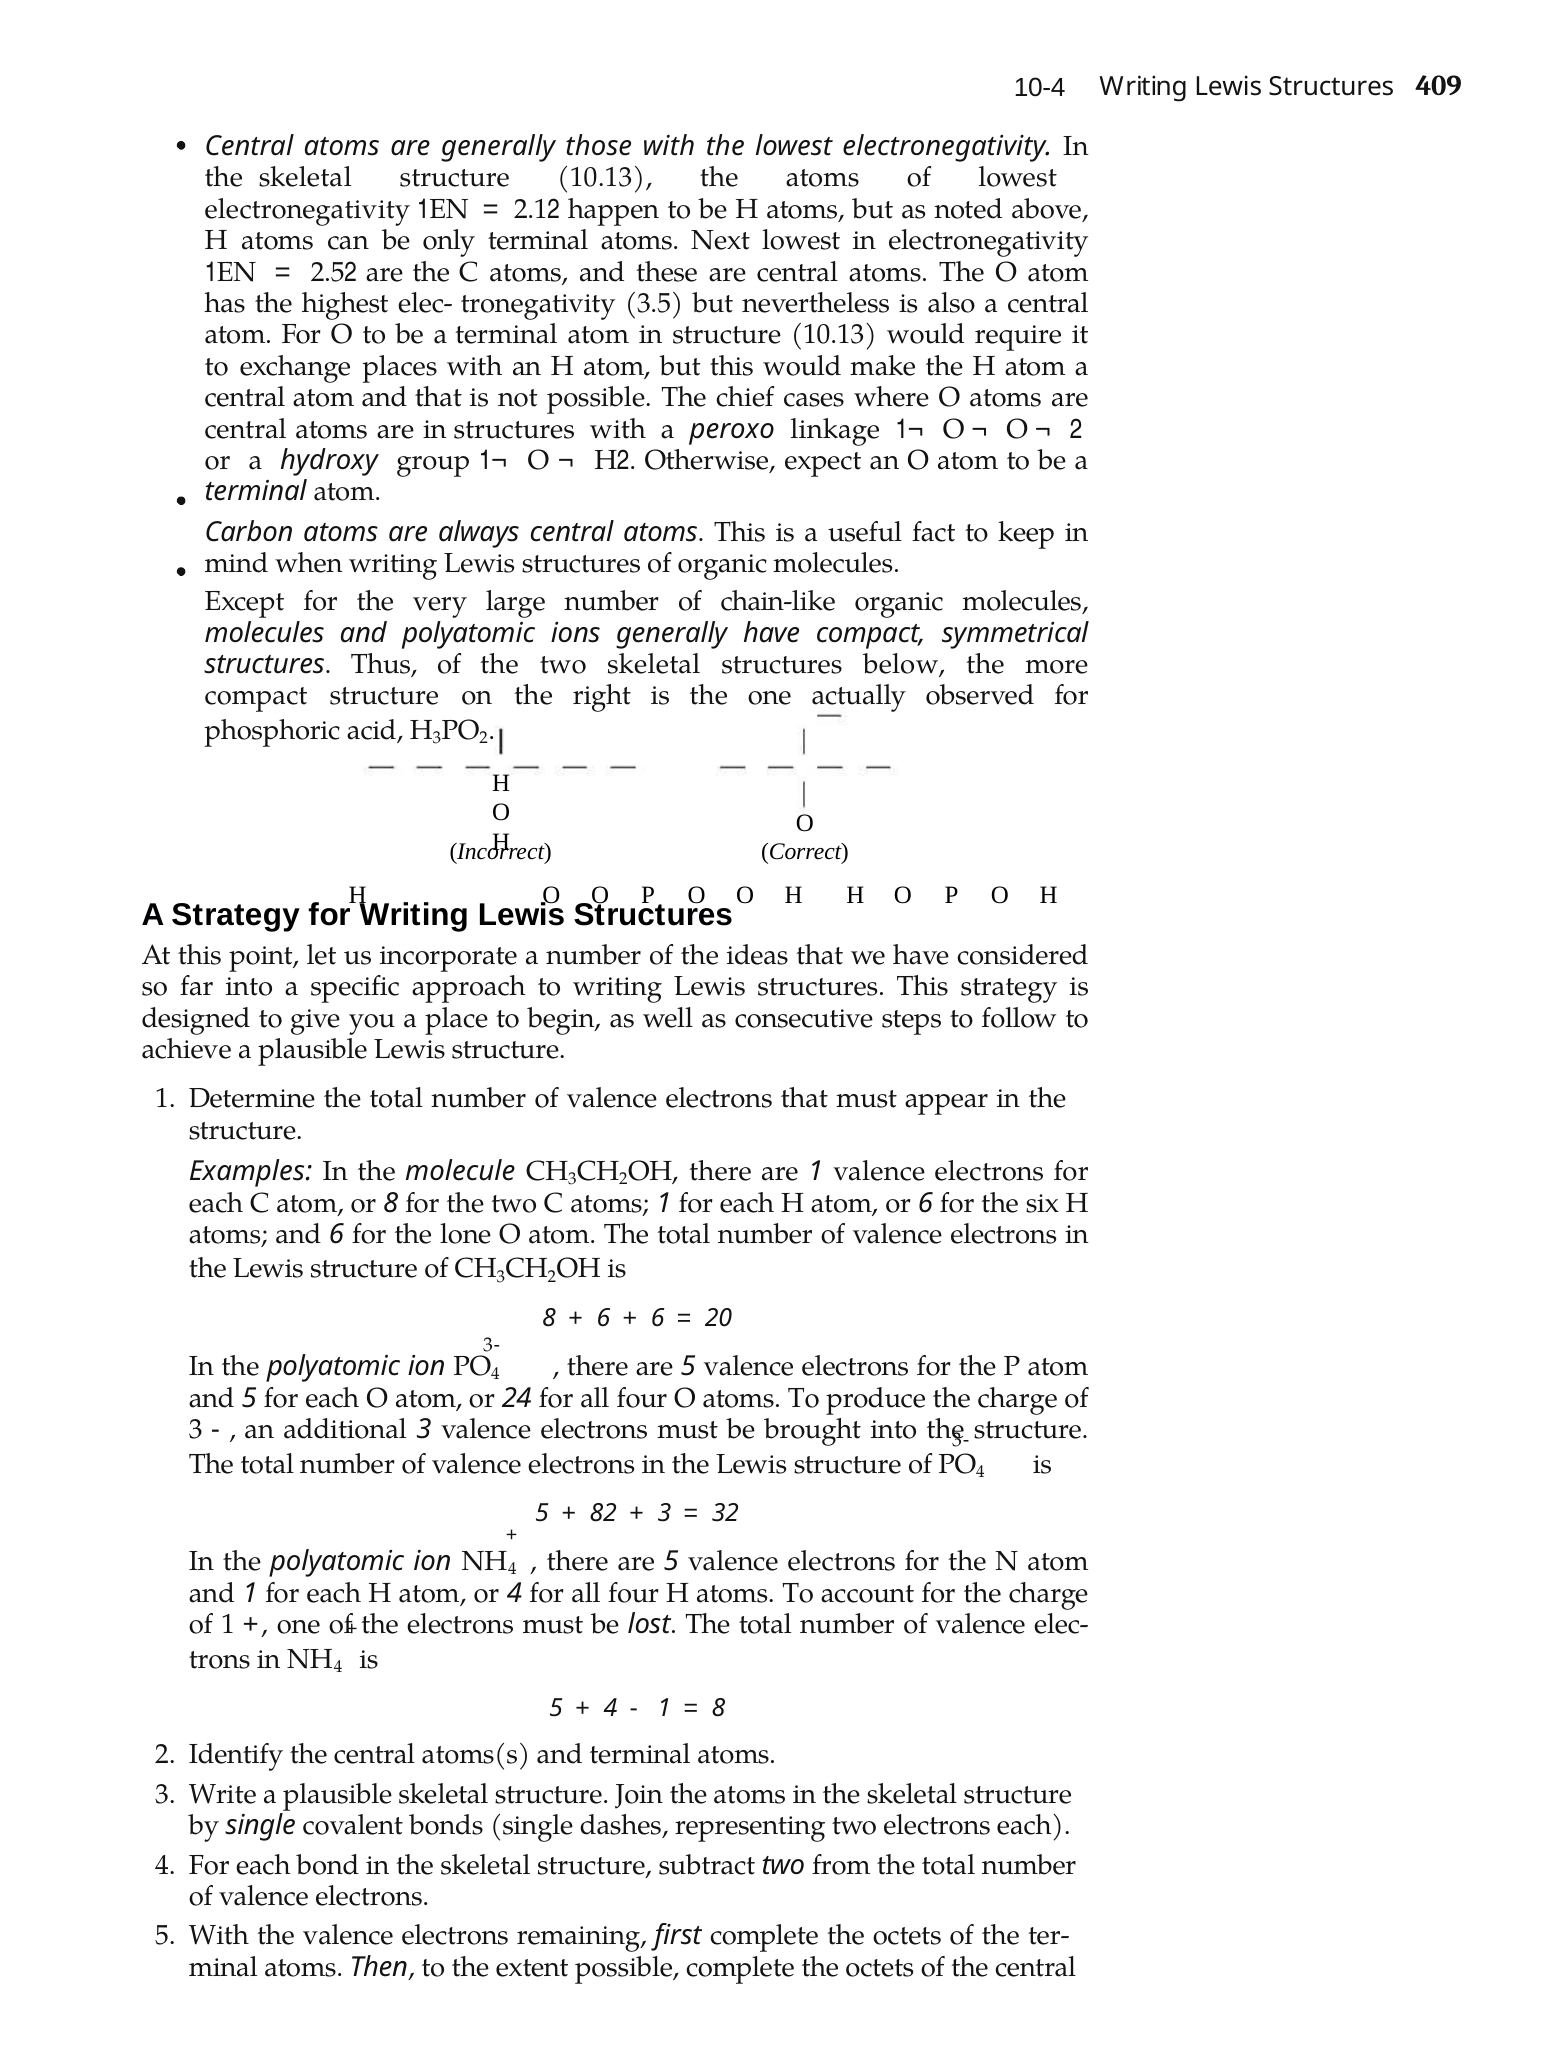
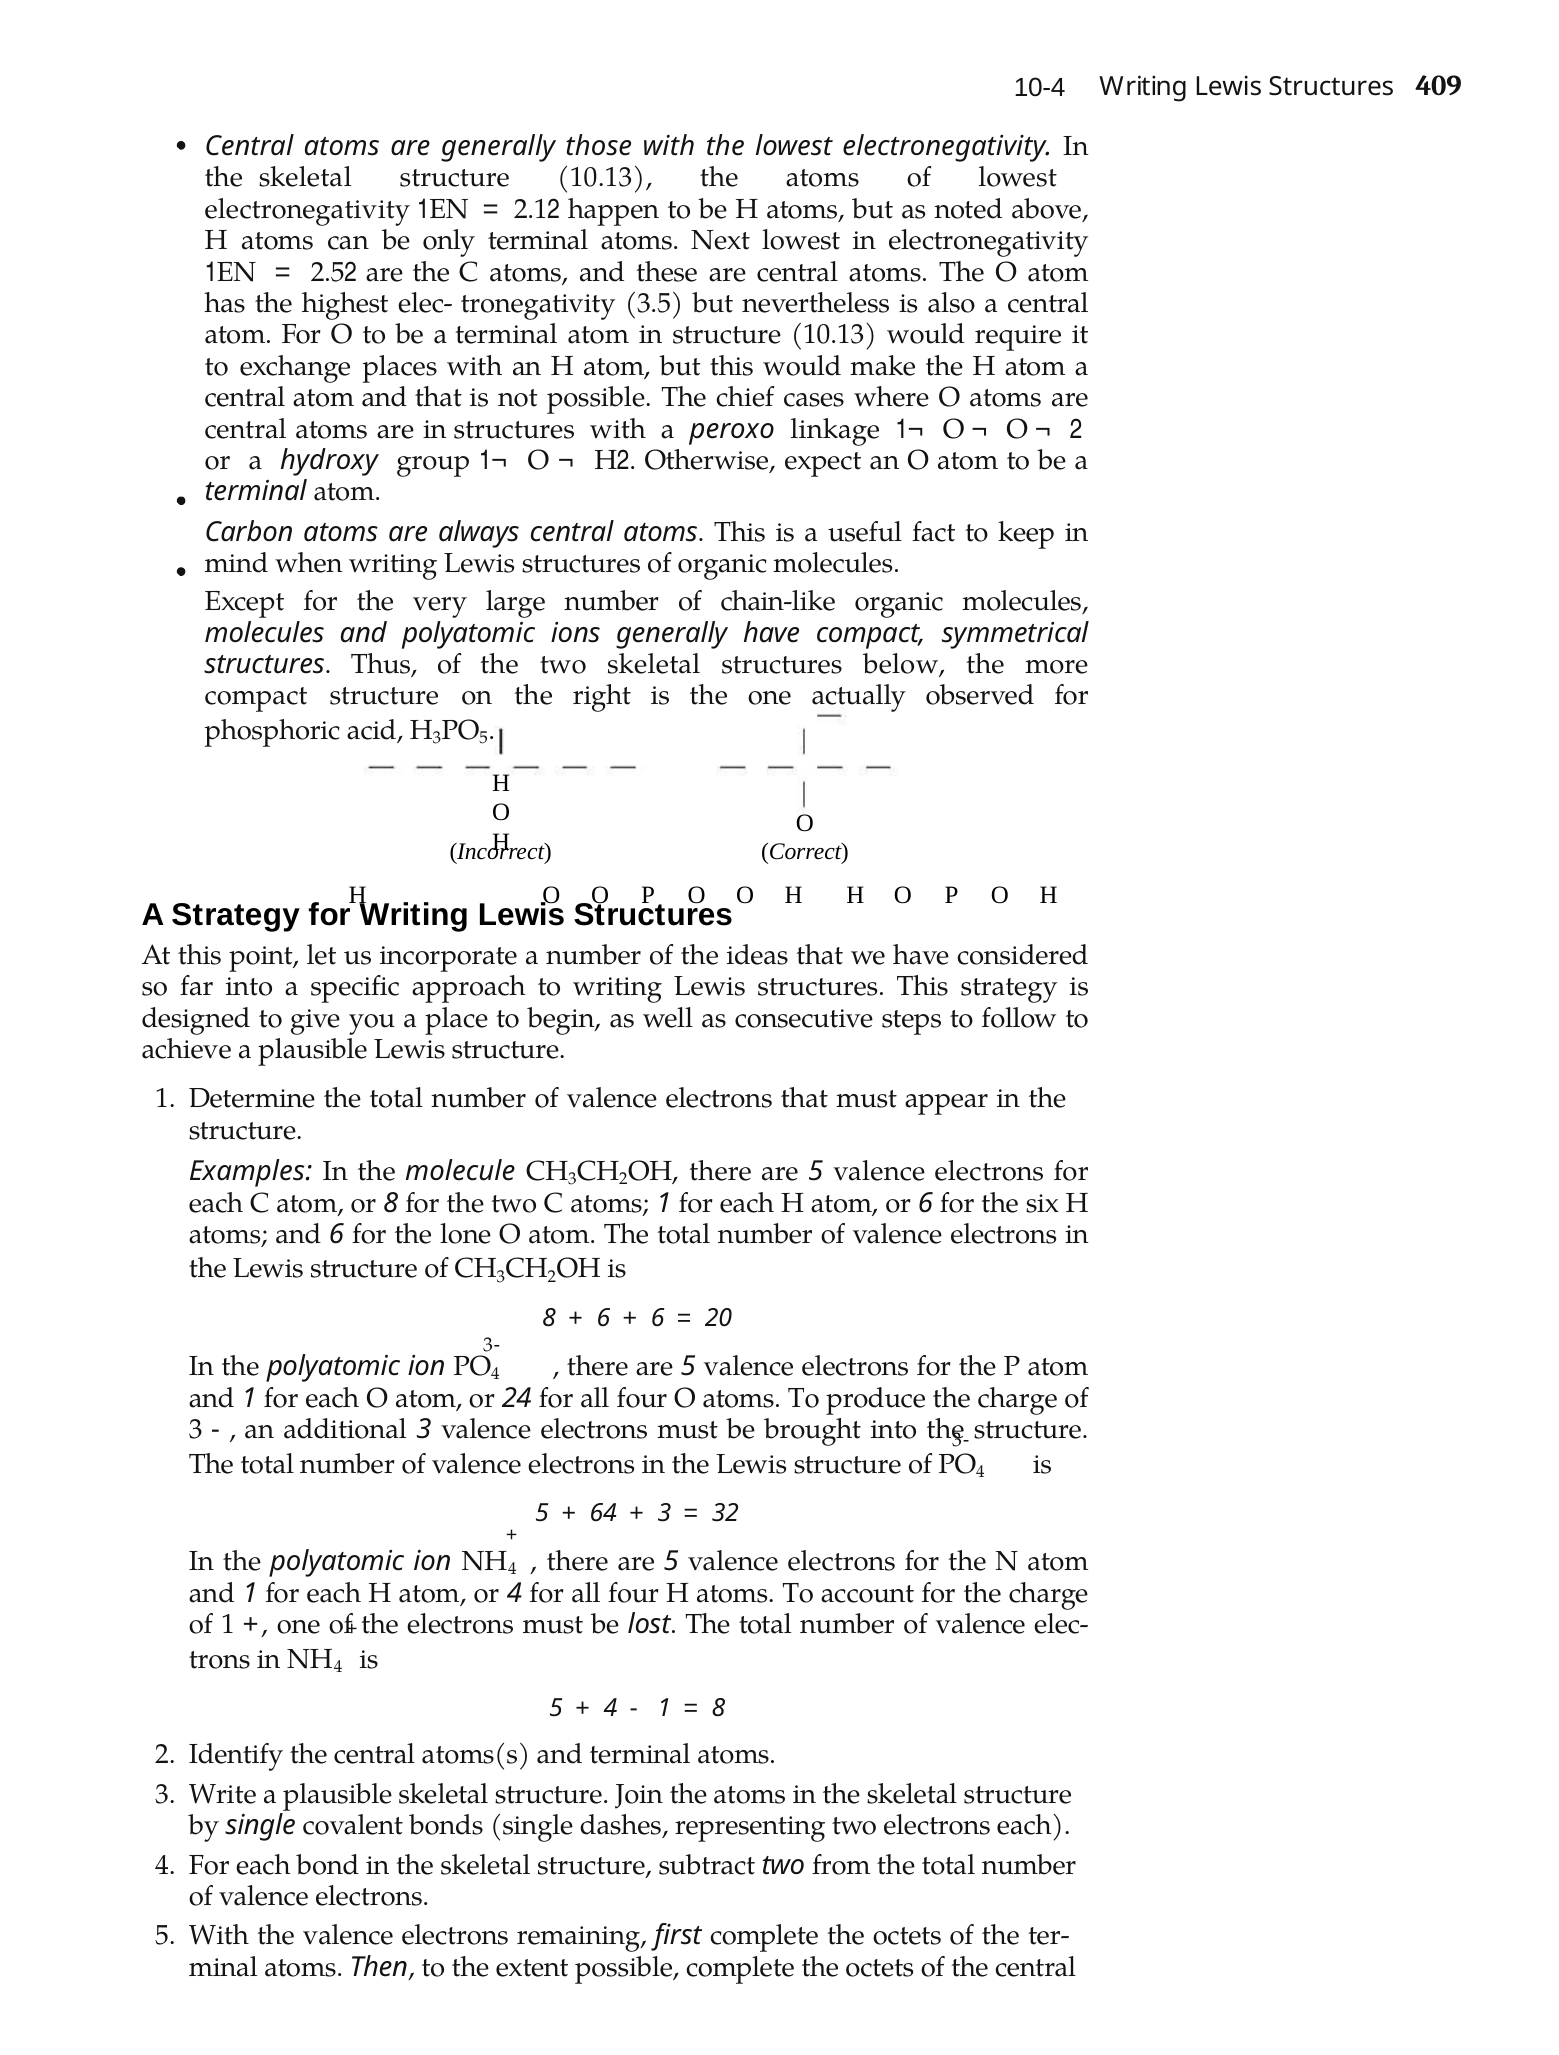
2 at (484, 738): 2 -> 5
1 at (816, 1171): 1 -> 5
5 at (249, 1398): 5 -> 1
82: 82 -> 64
